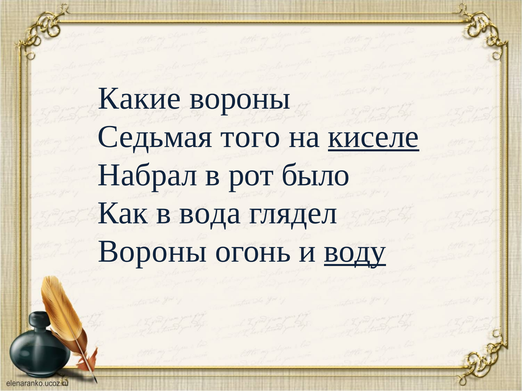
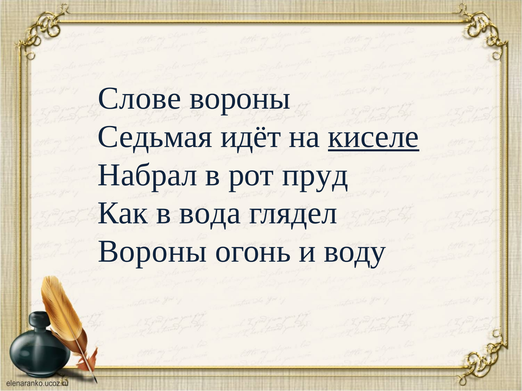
Какие: Какие -> Слове
того: того -> идёт
было: было -> пруд
воду underline: present -> none
